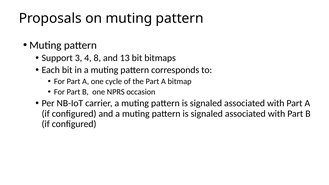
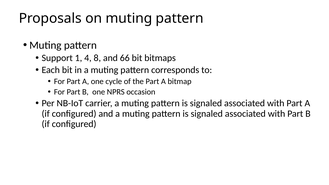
3: 3 -> 1
13: 13 -> 66
